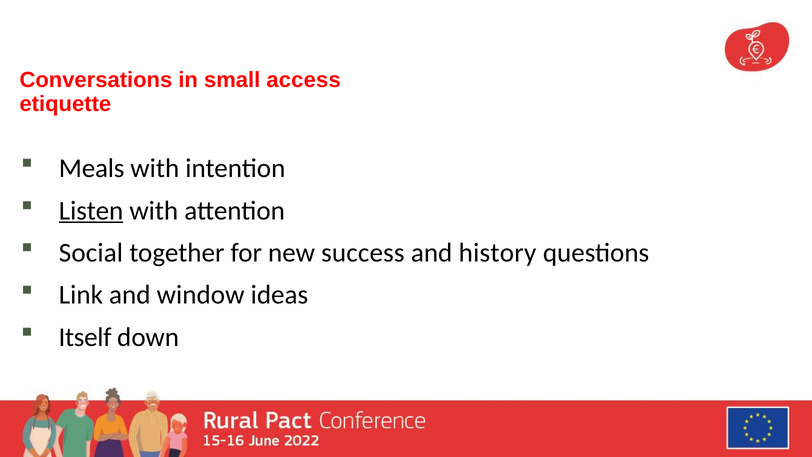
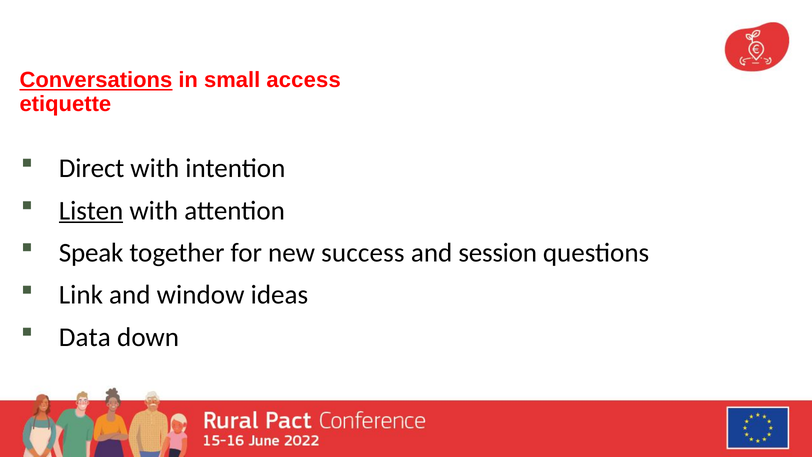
Conversations underline: none -> present
Meals: Meals -> Direct
Social: Social -> Speak
history: history -> session
Itself: Itself -> Data
